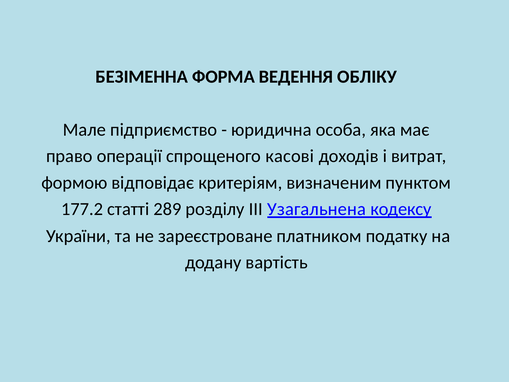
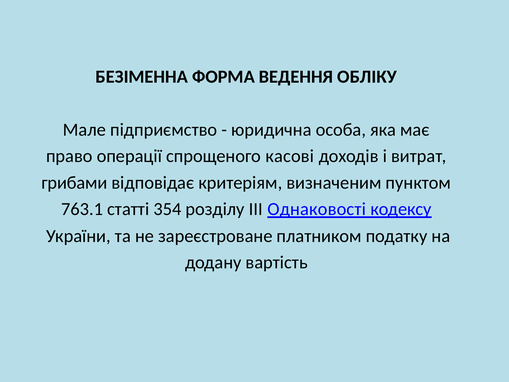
формою: формою -> грибами
177.2: 177.2 -> 763.1
289: 289 -> 354
Узагальнена: Узагальнена -> Однаковості
